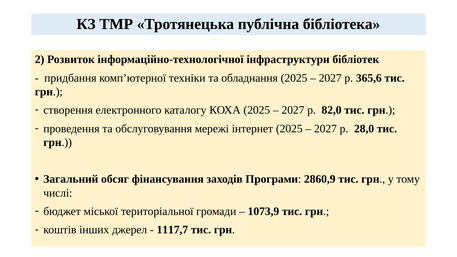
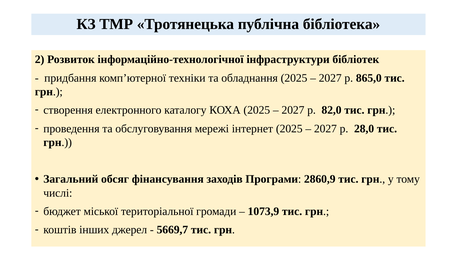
365,6: 365,6 -> 865,0
1117,7: 1117,7 -> 5669,7
